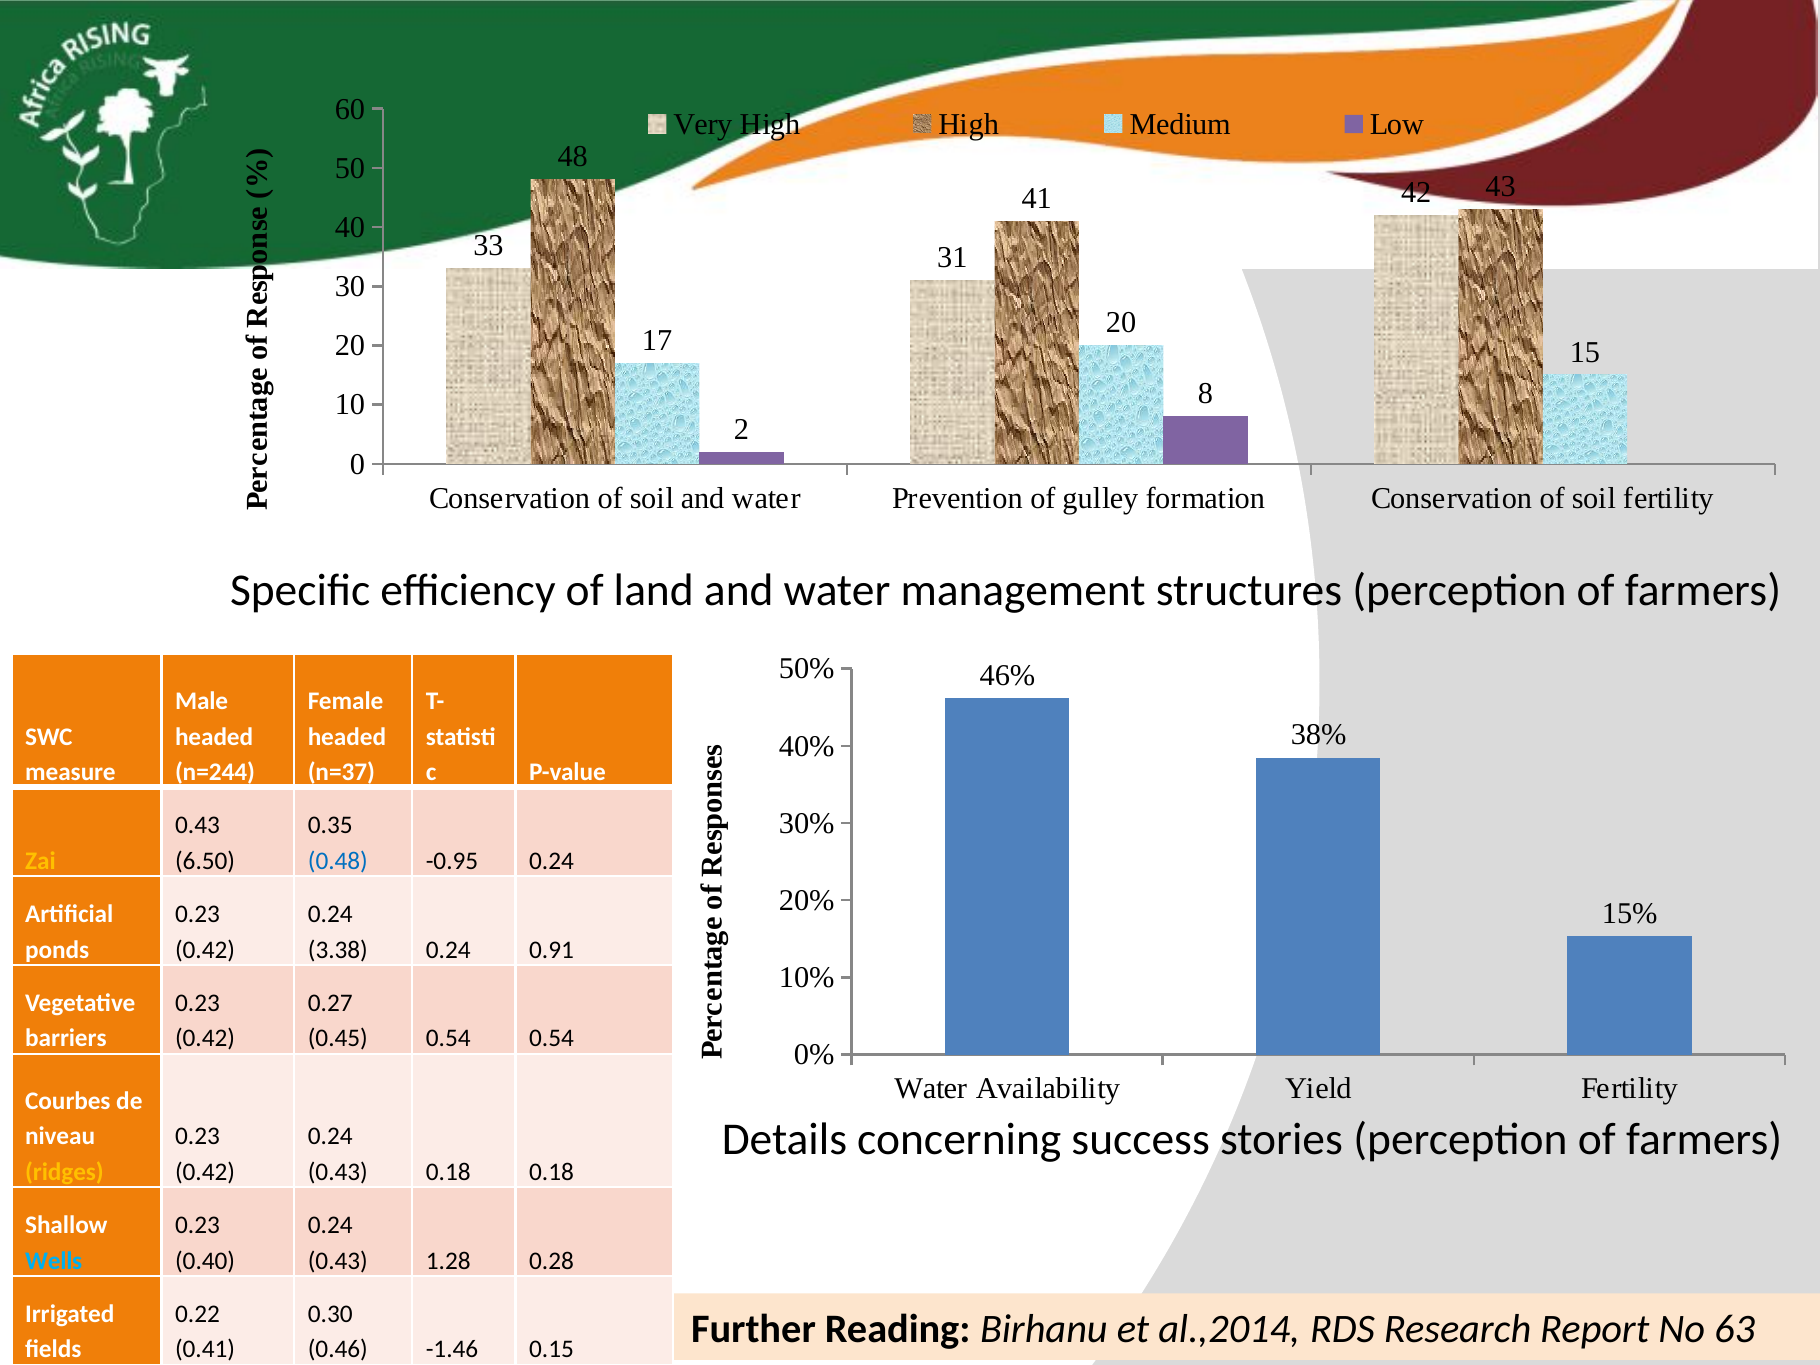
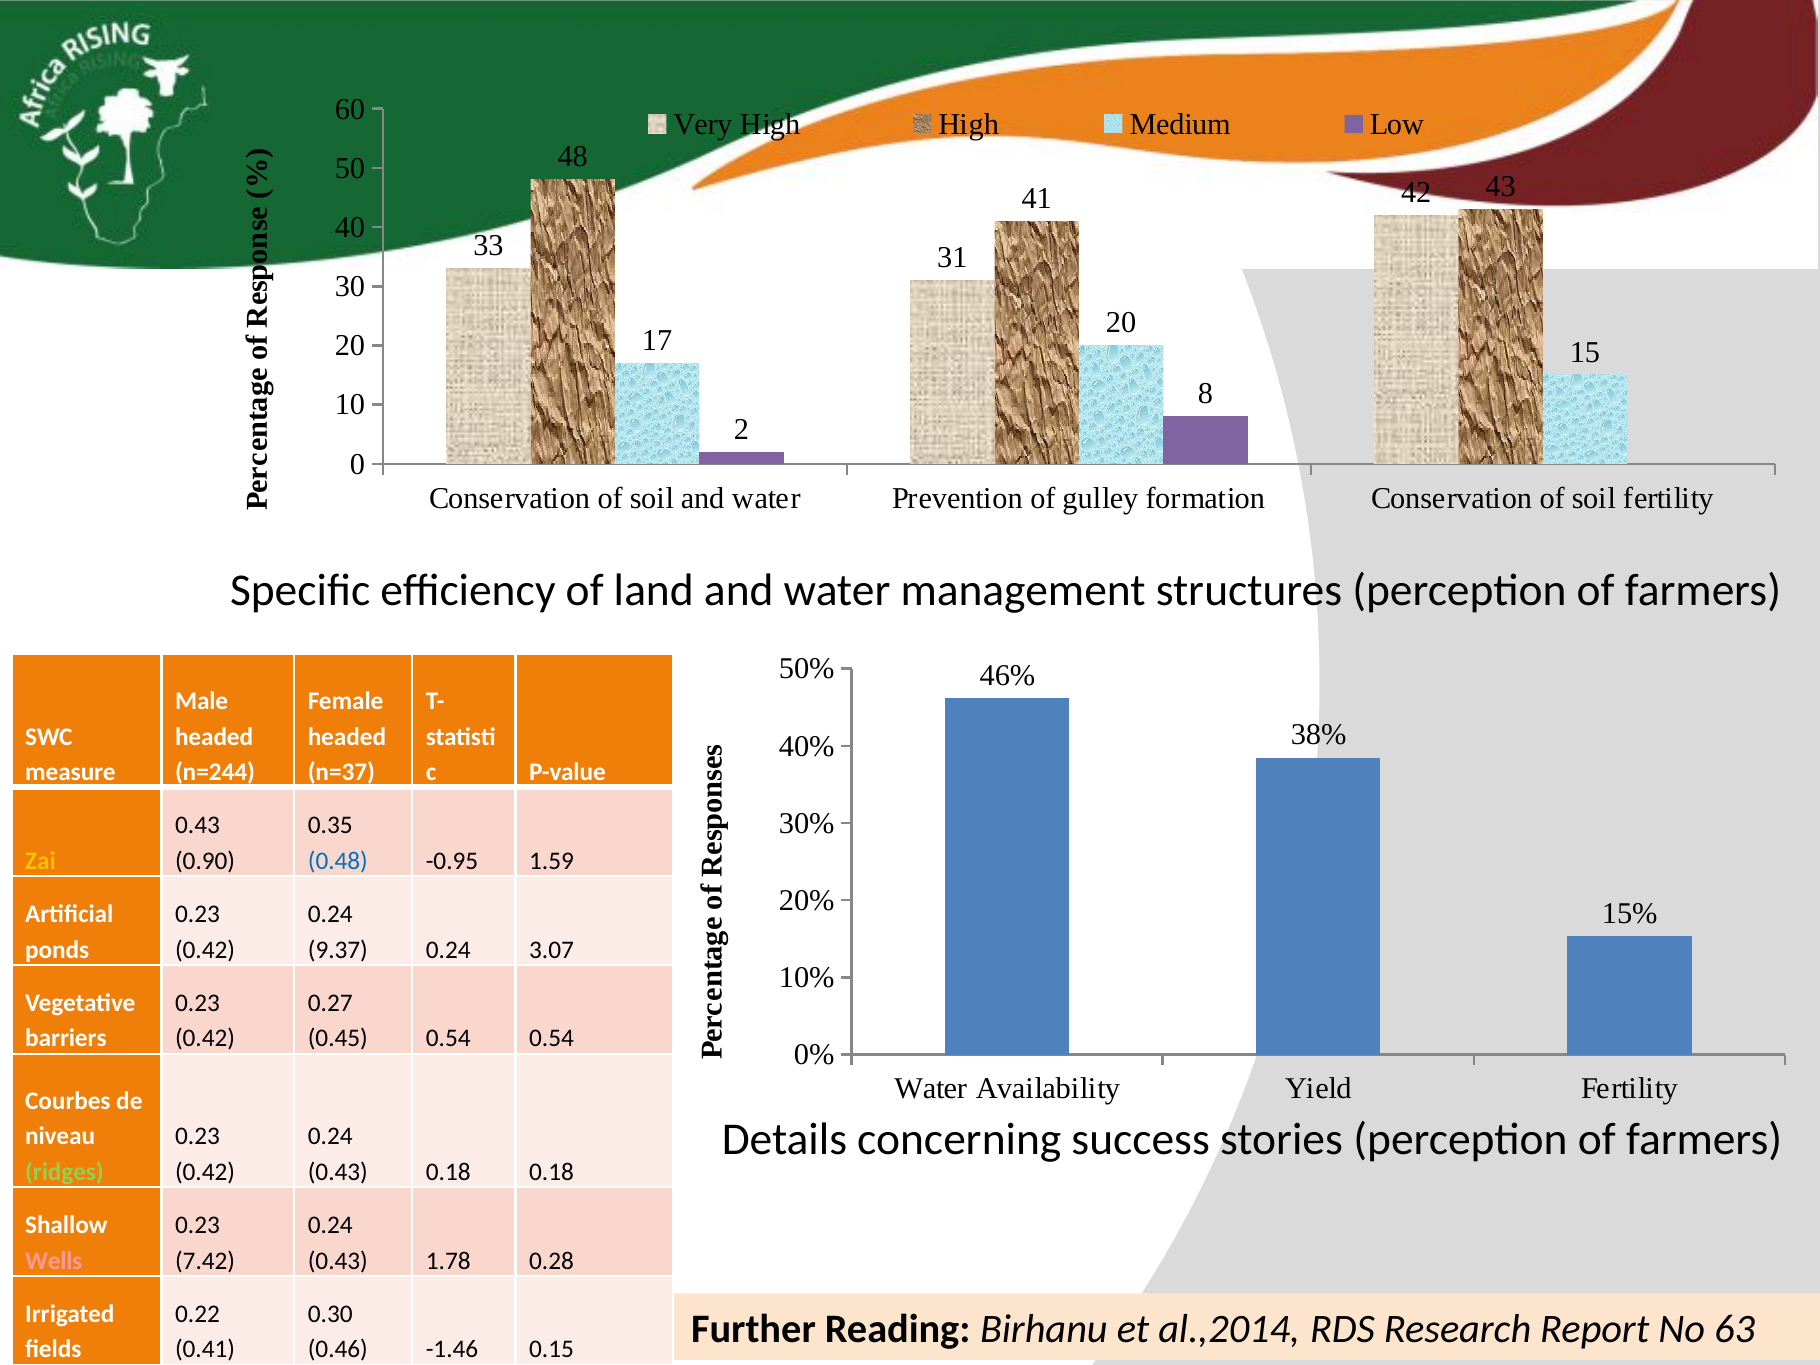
6.50: 6.50 -> 0.90
-0.95 0.24: 0.24 -> 1.59
3.38: 3.38 -> 9.37
0.91: 0.91 -> 3.07
ridges colour: yellow -> light green
Wells colour: light blue -> pink
0.40: 0.40 -> 7.42
1.28: 1.28 -> 1.78
